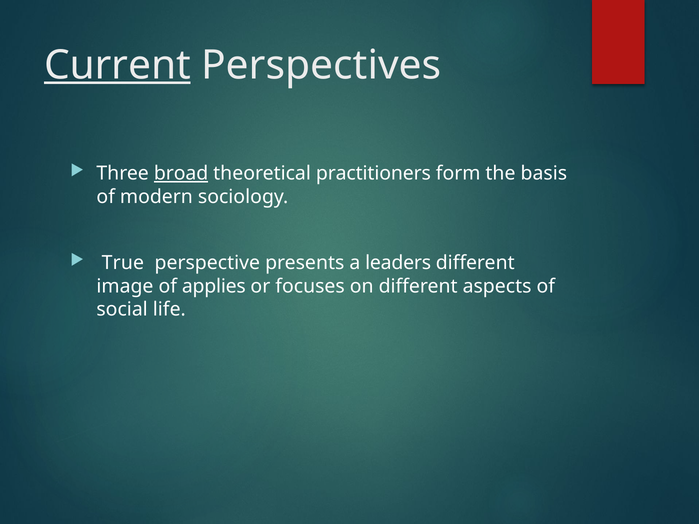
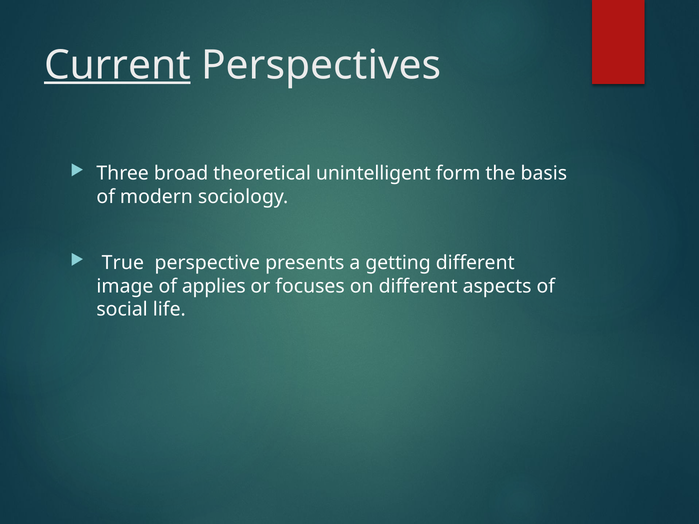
broad underline: present -> none
practitioners: practitioners -> unintelligent
leaders: leaders -> getting
